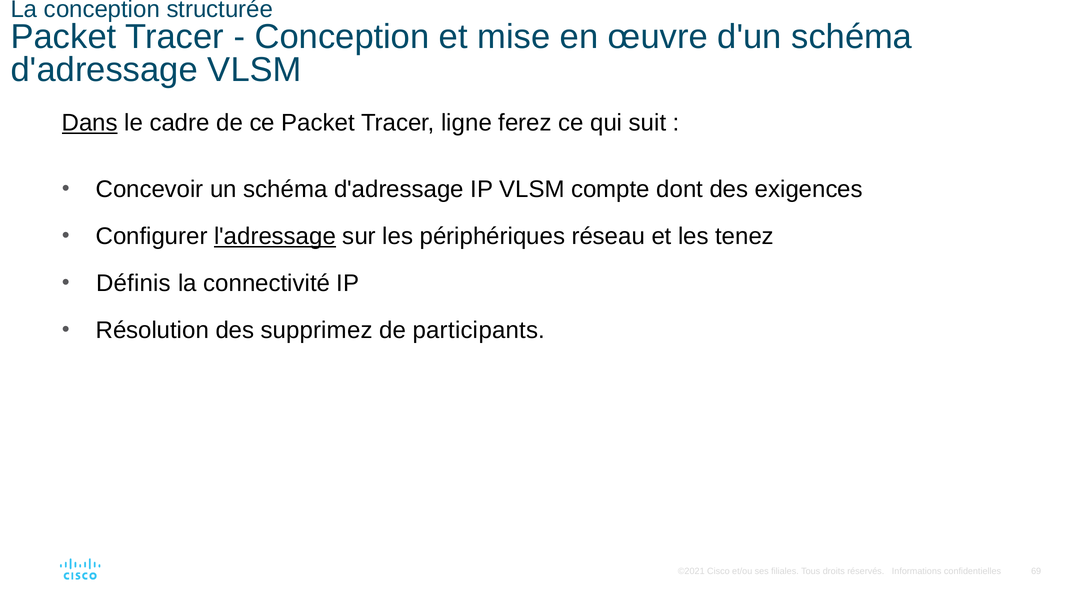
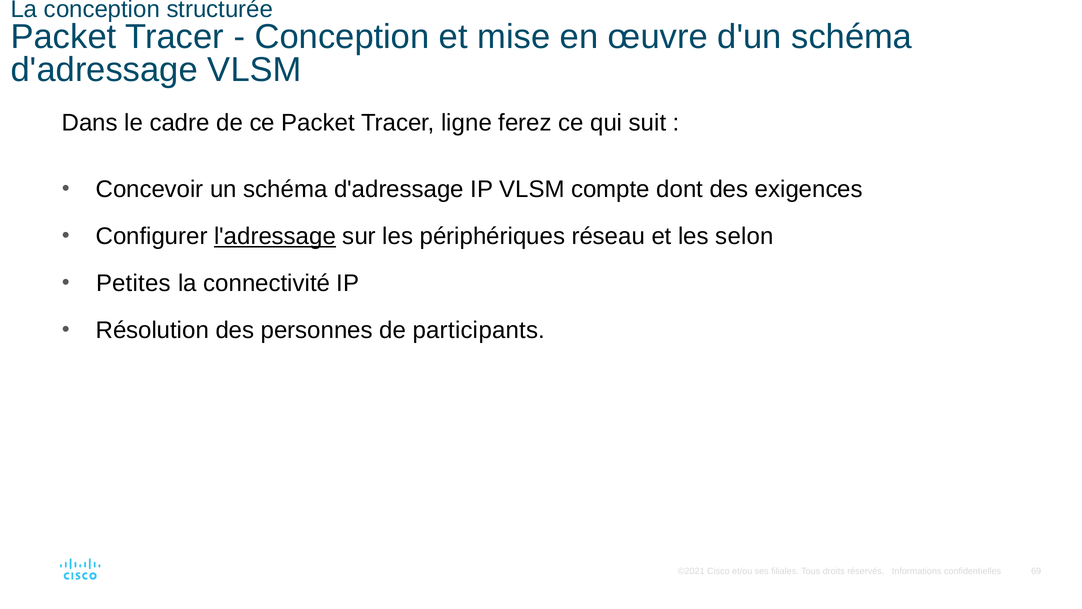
Dans underline: present -> none
tenez: tenez -> selon
Définis: Définis -> Petites
supprimez: supprimez -> personnes
